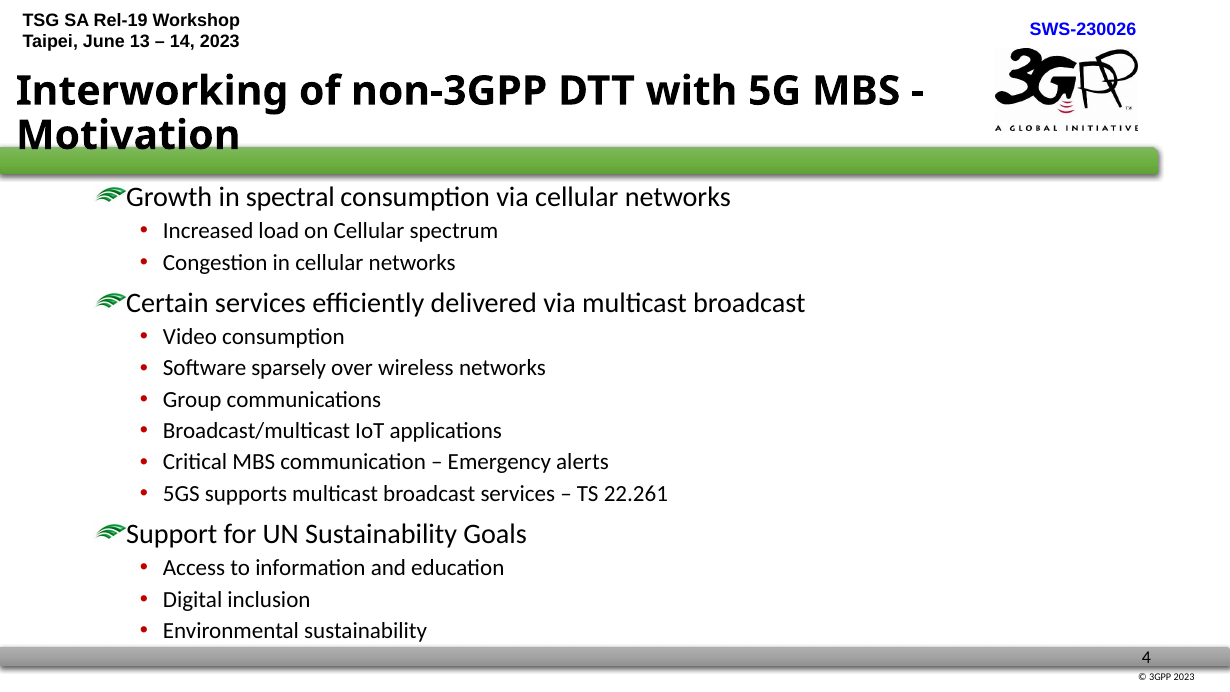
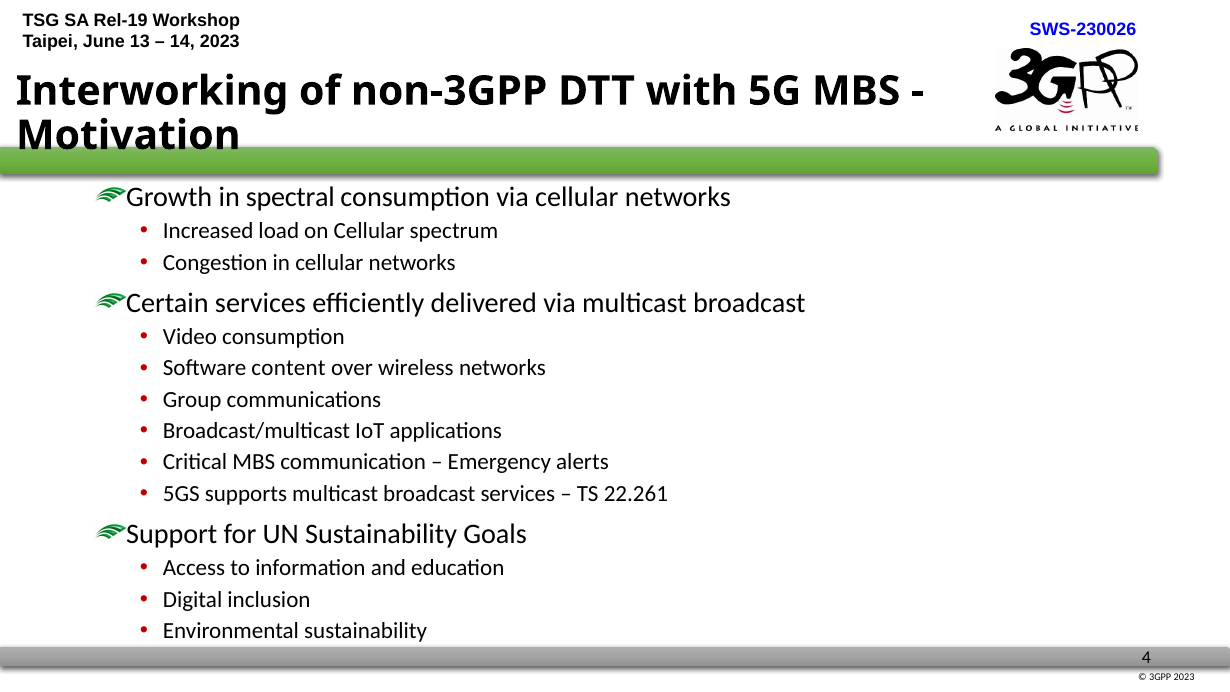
sparsely: sparsely -> content
